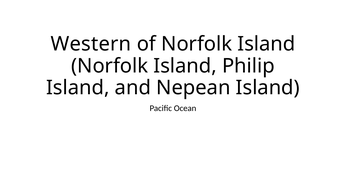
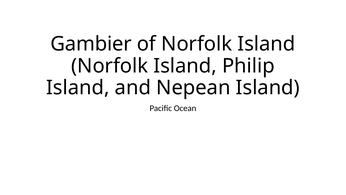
Western: Western -> Gambier
